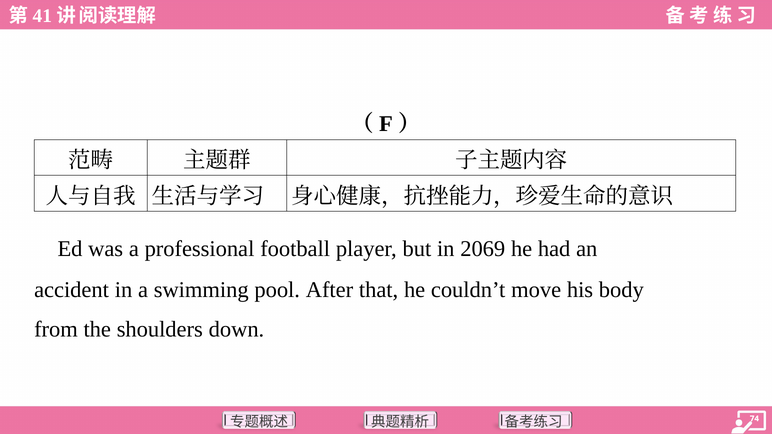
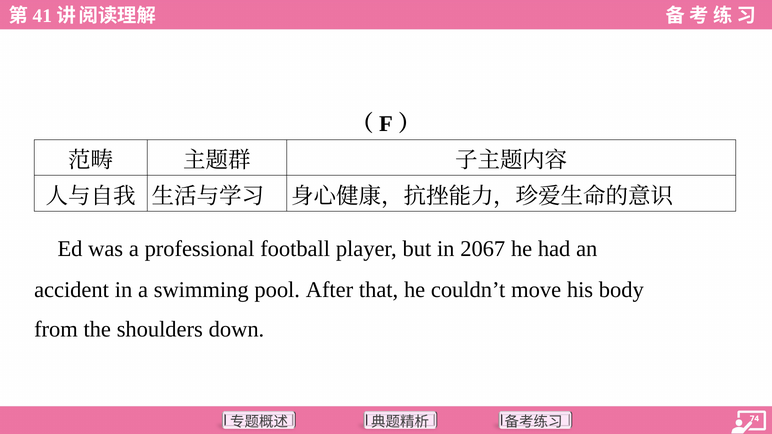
2069: 2069 -> 2067
